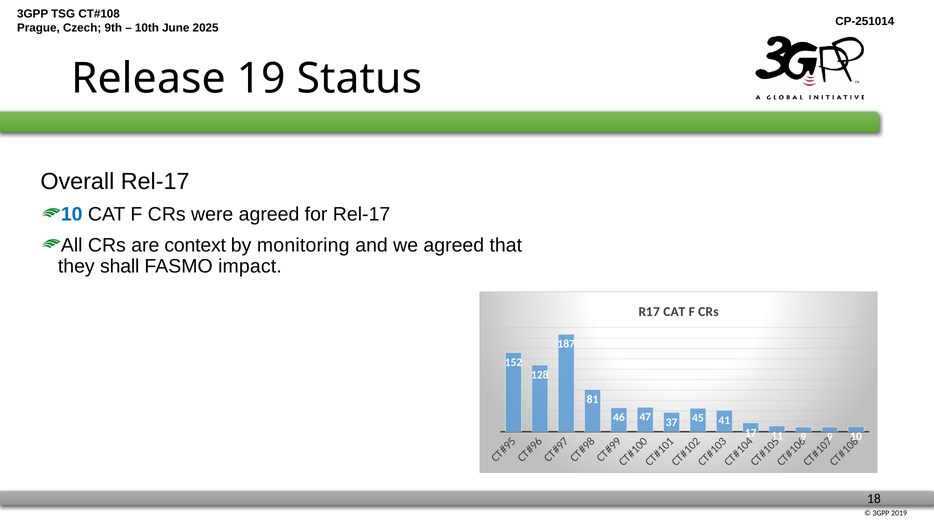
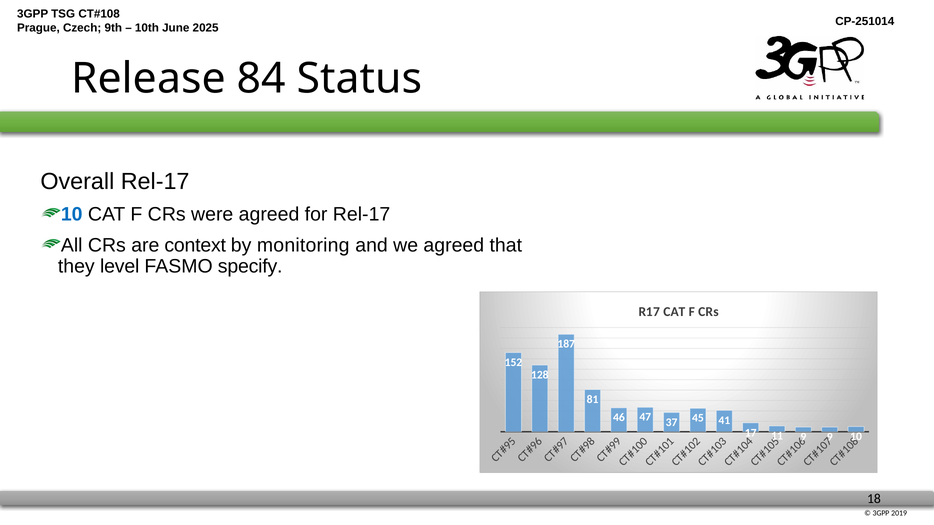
19: 19 -> 84
shall: shall -> level
impact: impact -> specify
